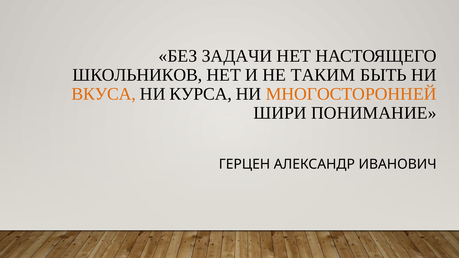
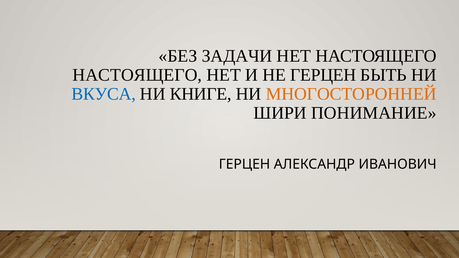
ШКОЛЬНИКОВ at (137, 75): ШКОЛЬНИКОВ -> НАСТОЯЩЕГО
НЕ ТАКИМ: ТАКИМ -> ГЕРЦЕН
ВКУСА colour: orange -> blue
КУРСА: КУРСА -> КНИГЕ
